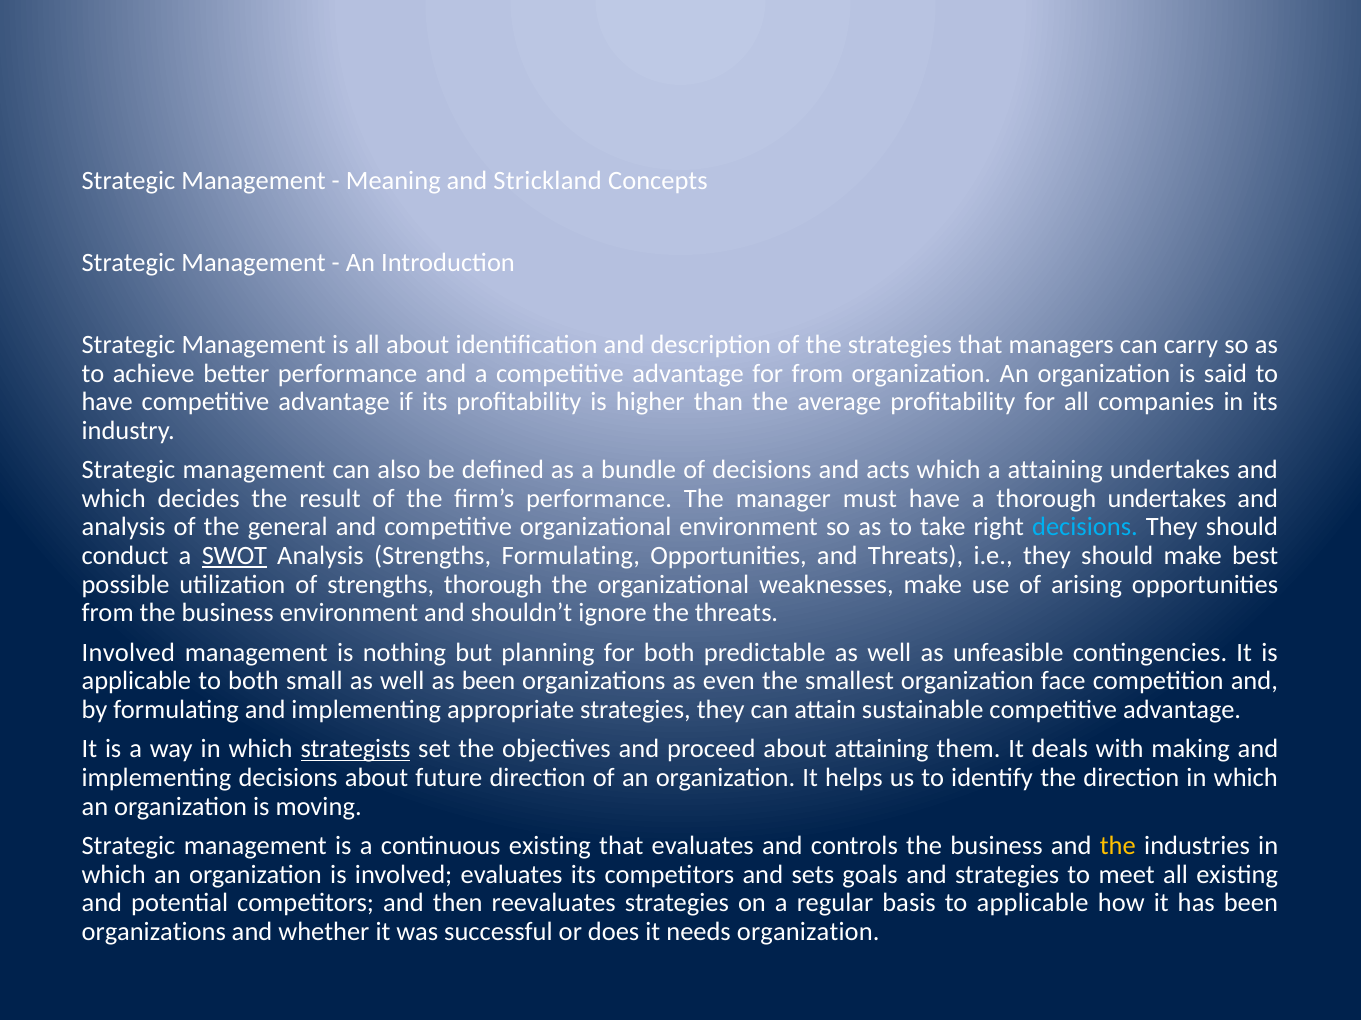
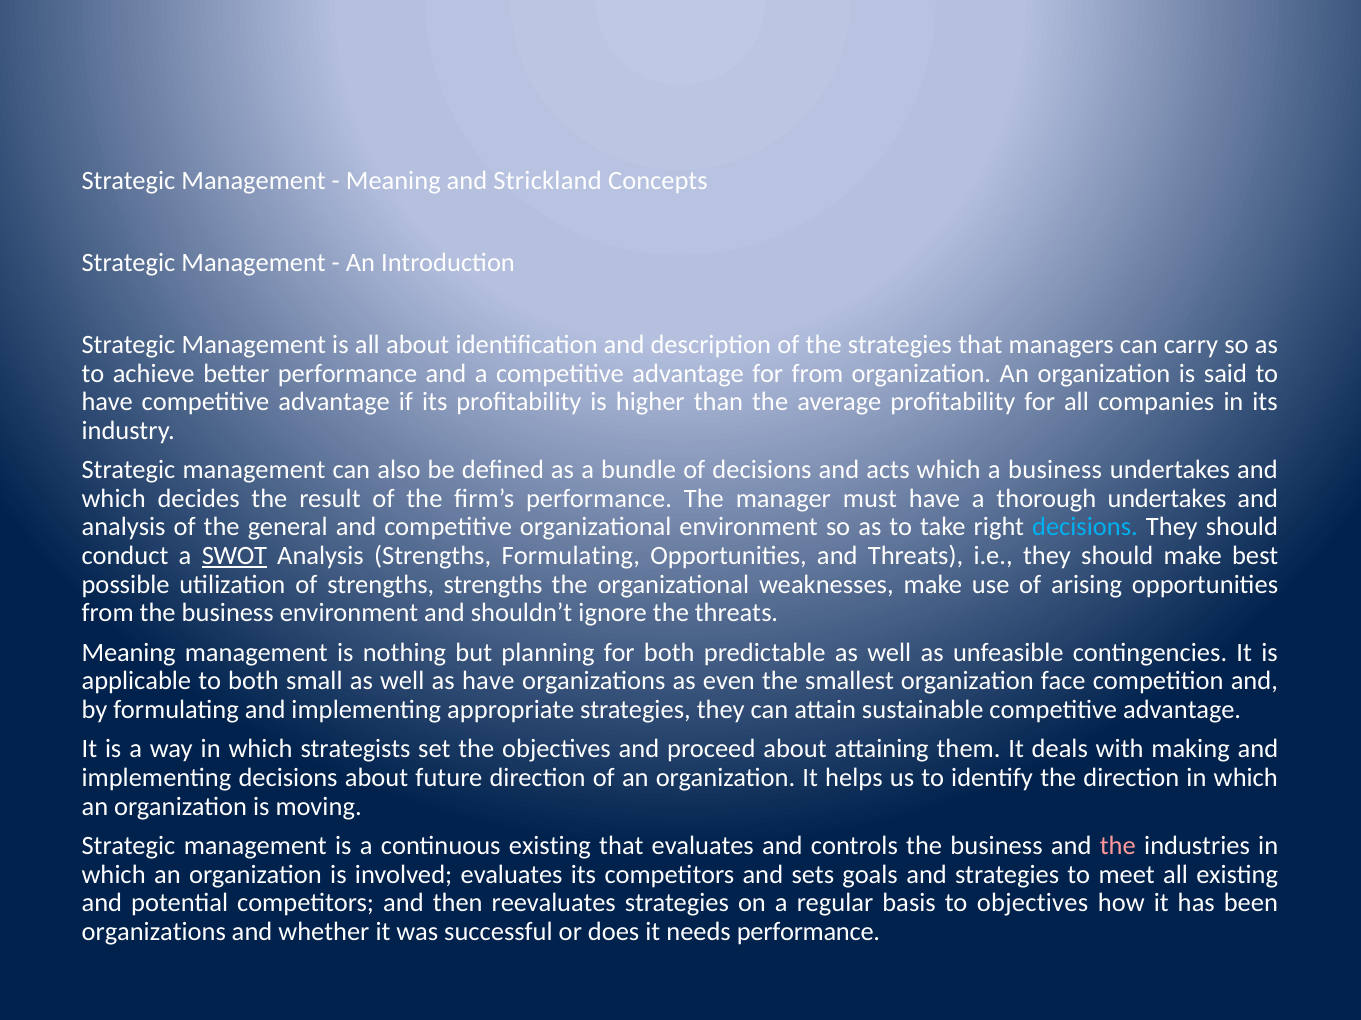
a attaining: attaining -> business
strengths thorough: thorough -> strengths
Involved at (128, 653): Involved -> Meaning
as been: been -> have
strategists underline: present -> none
the at (1118, 846) colour: yellow -> pink
to applicable: applicable -> objectives
needs organization: organization -> performance
